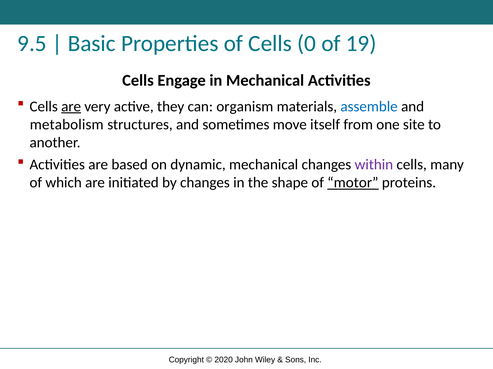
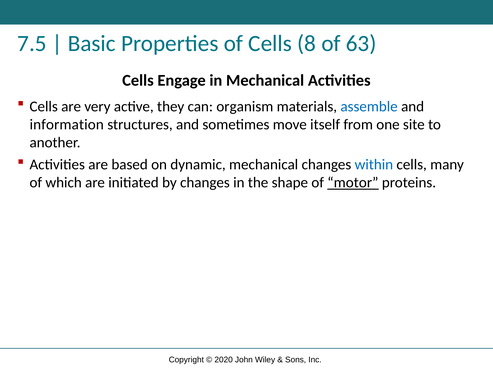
9.5: 9.5 -> 7.5
0: 0 -> 8
19: 19 -> 63
are at (71, 107) underline: present -> none
metabolism: metabolism -> information
within colour: purple -> blue
